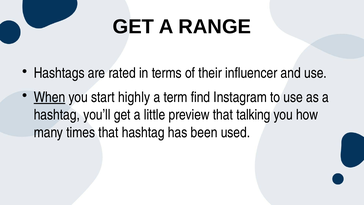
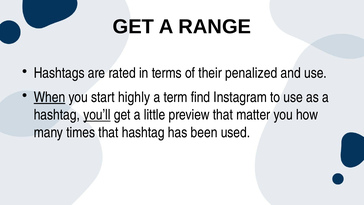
influencer: influencer -> penalized
you’ll underline: none -> present
talking: talking -> matter
